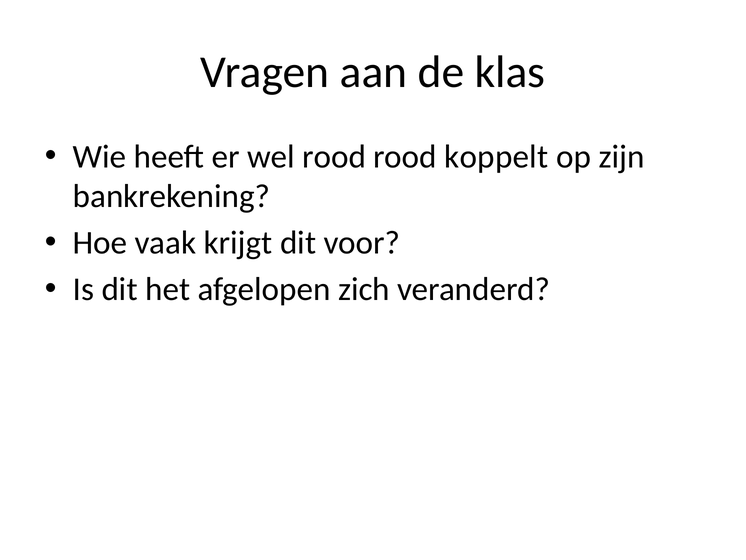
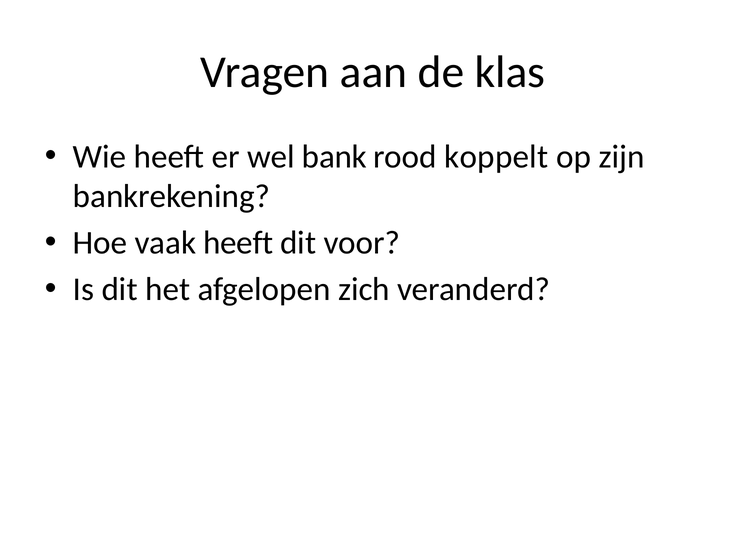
wel rood: rood -> bank
vaak krijgt: krijgt -> heeft
